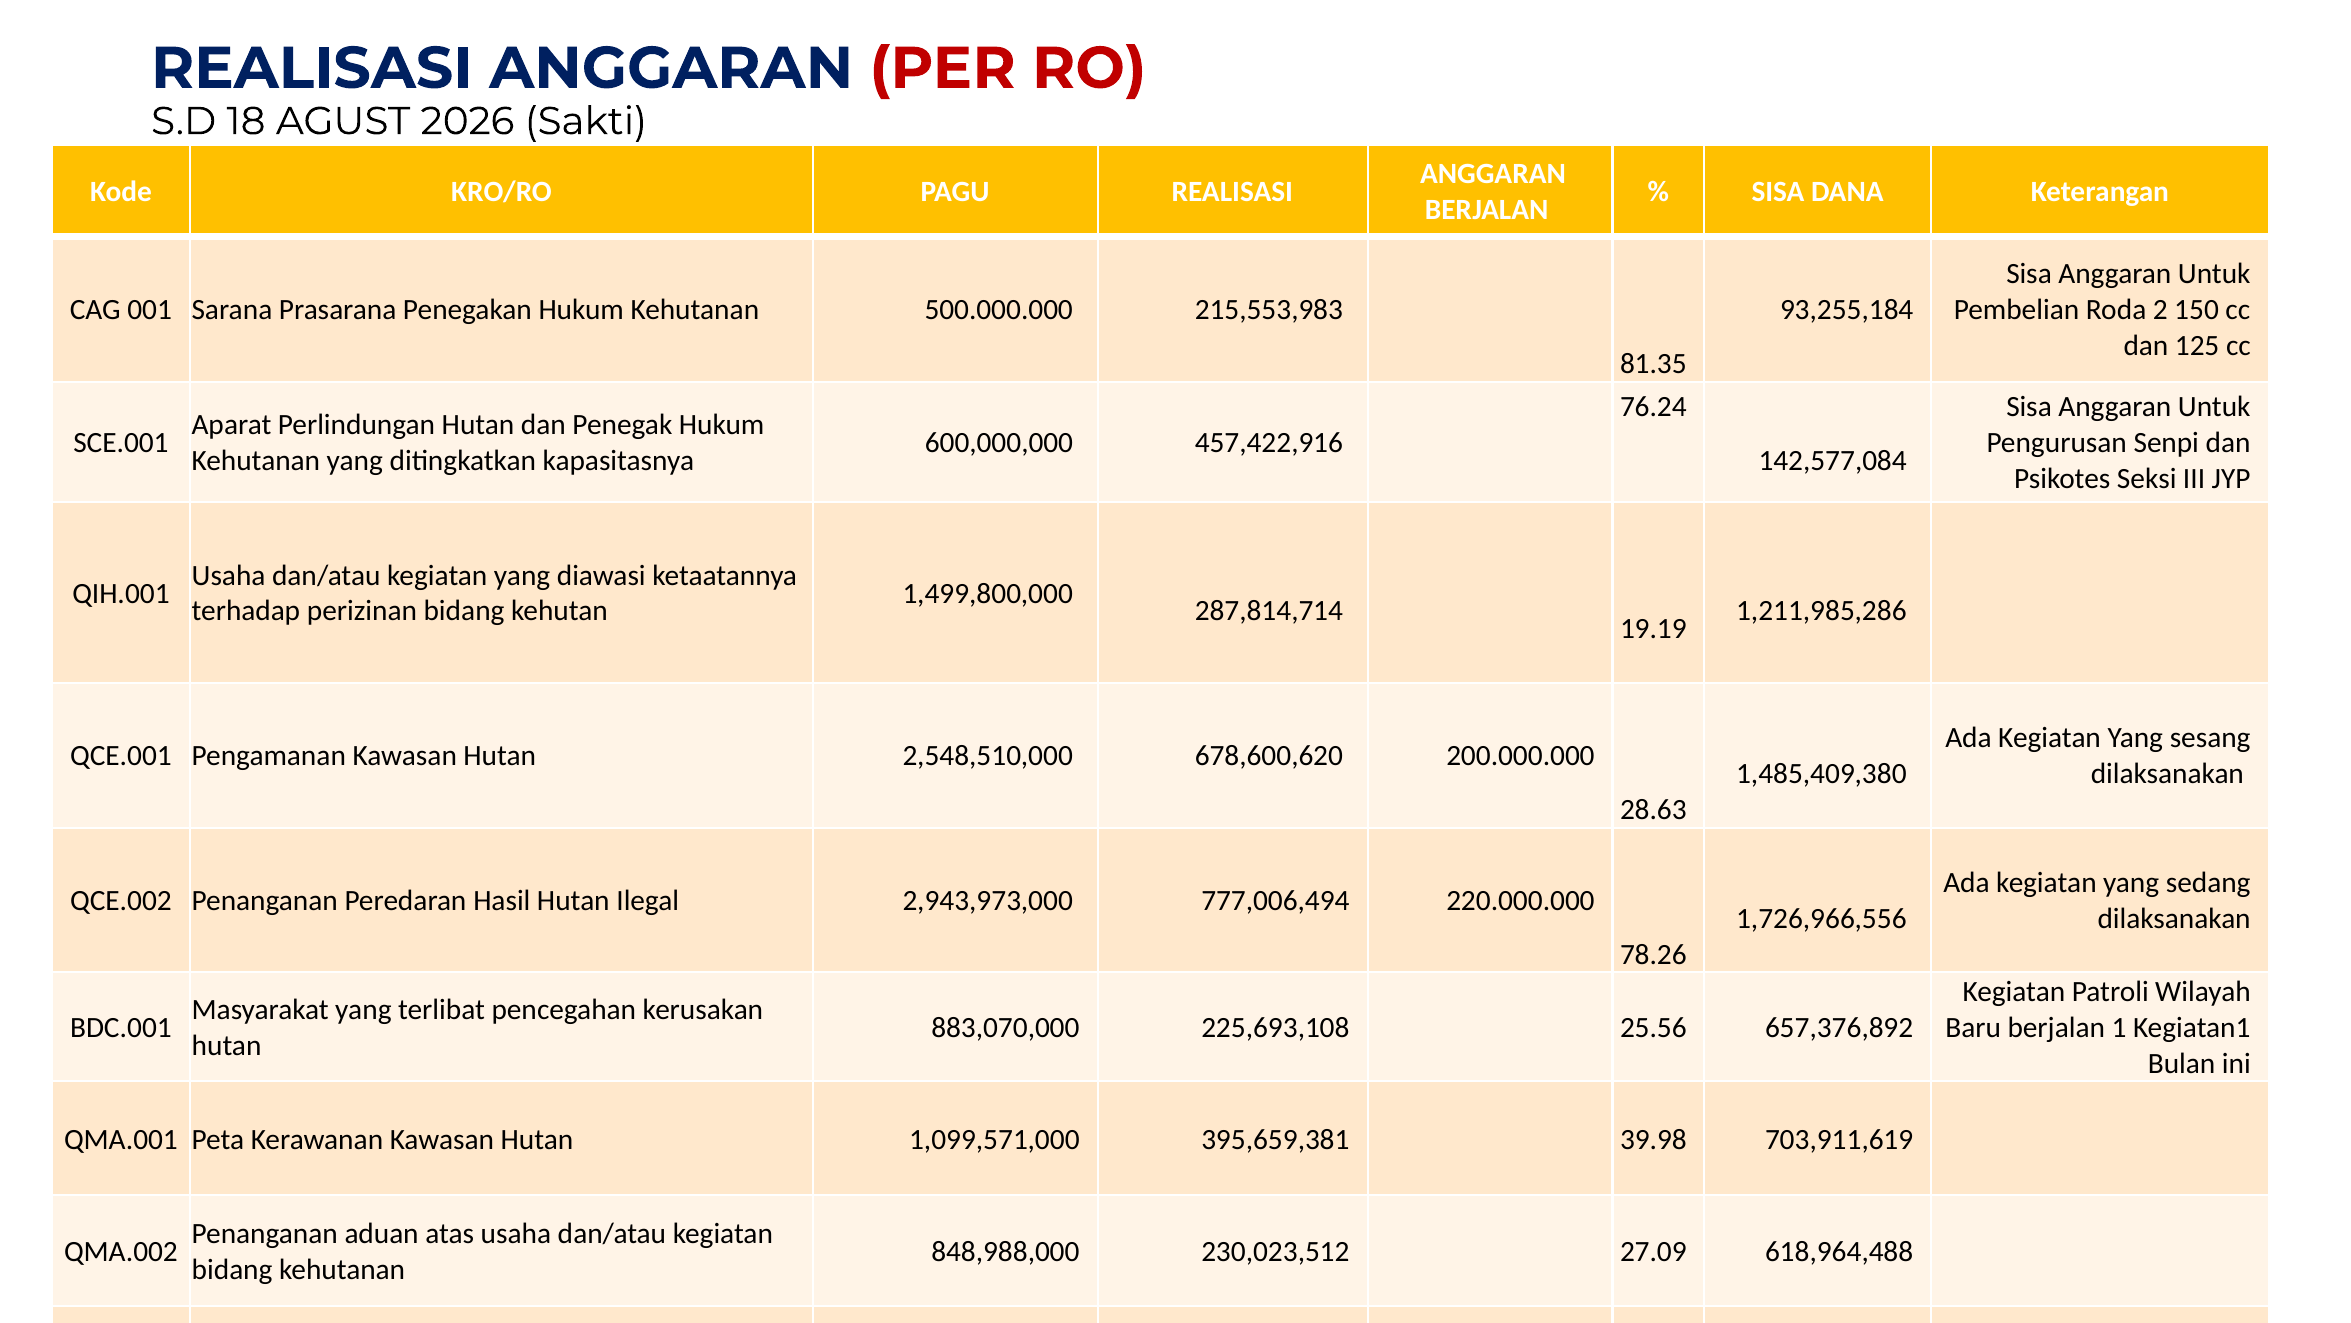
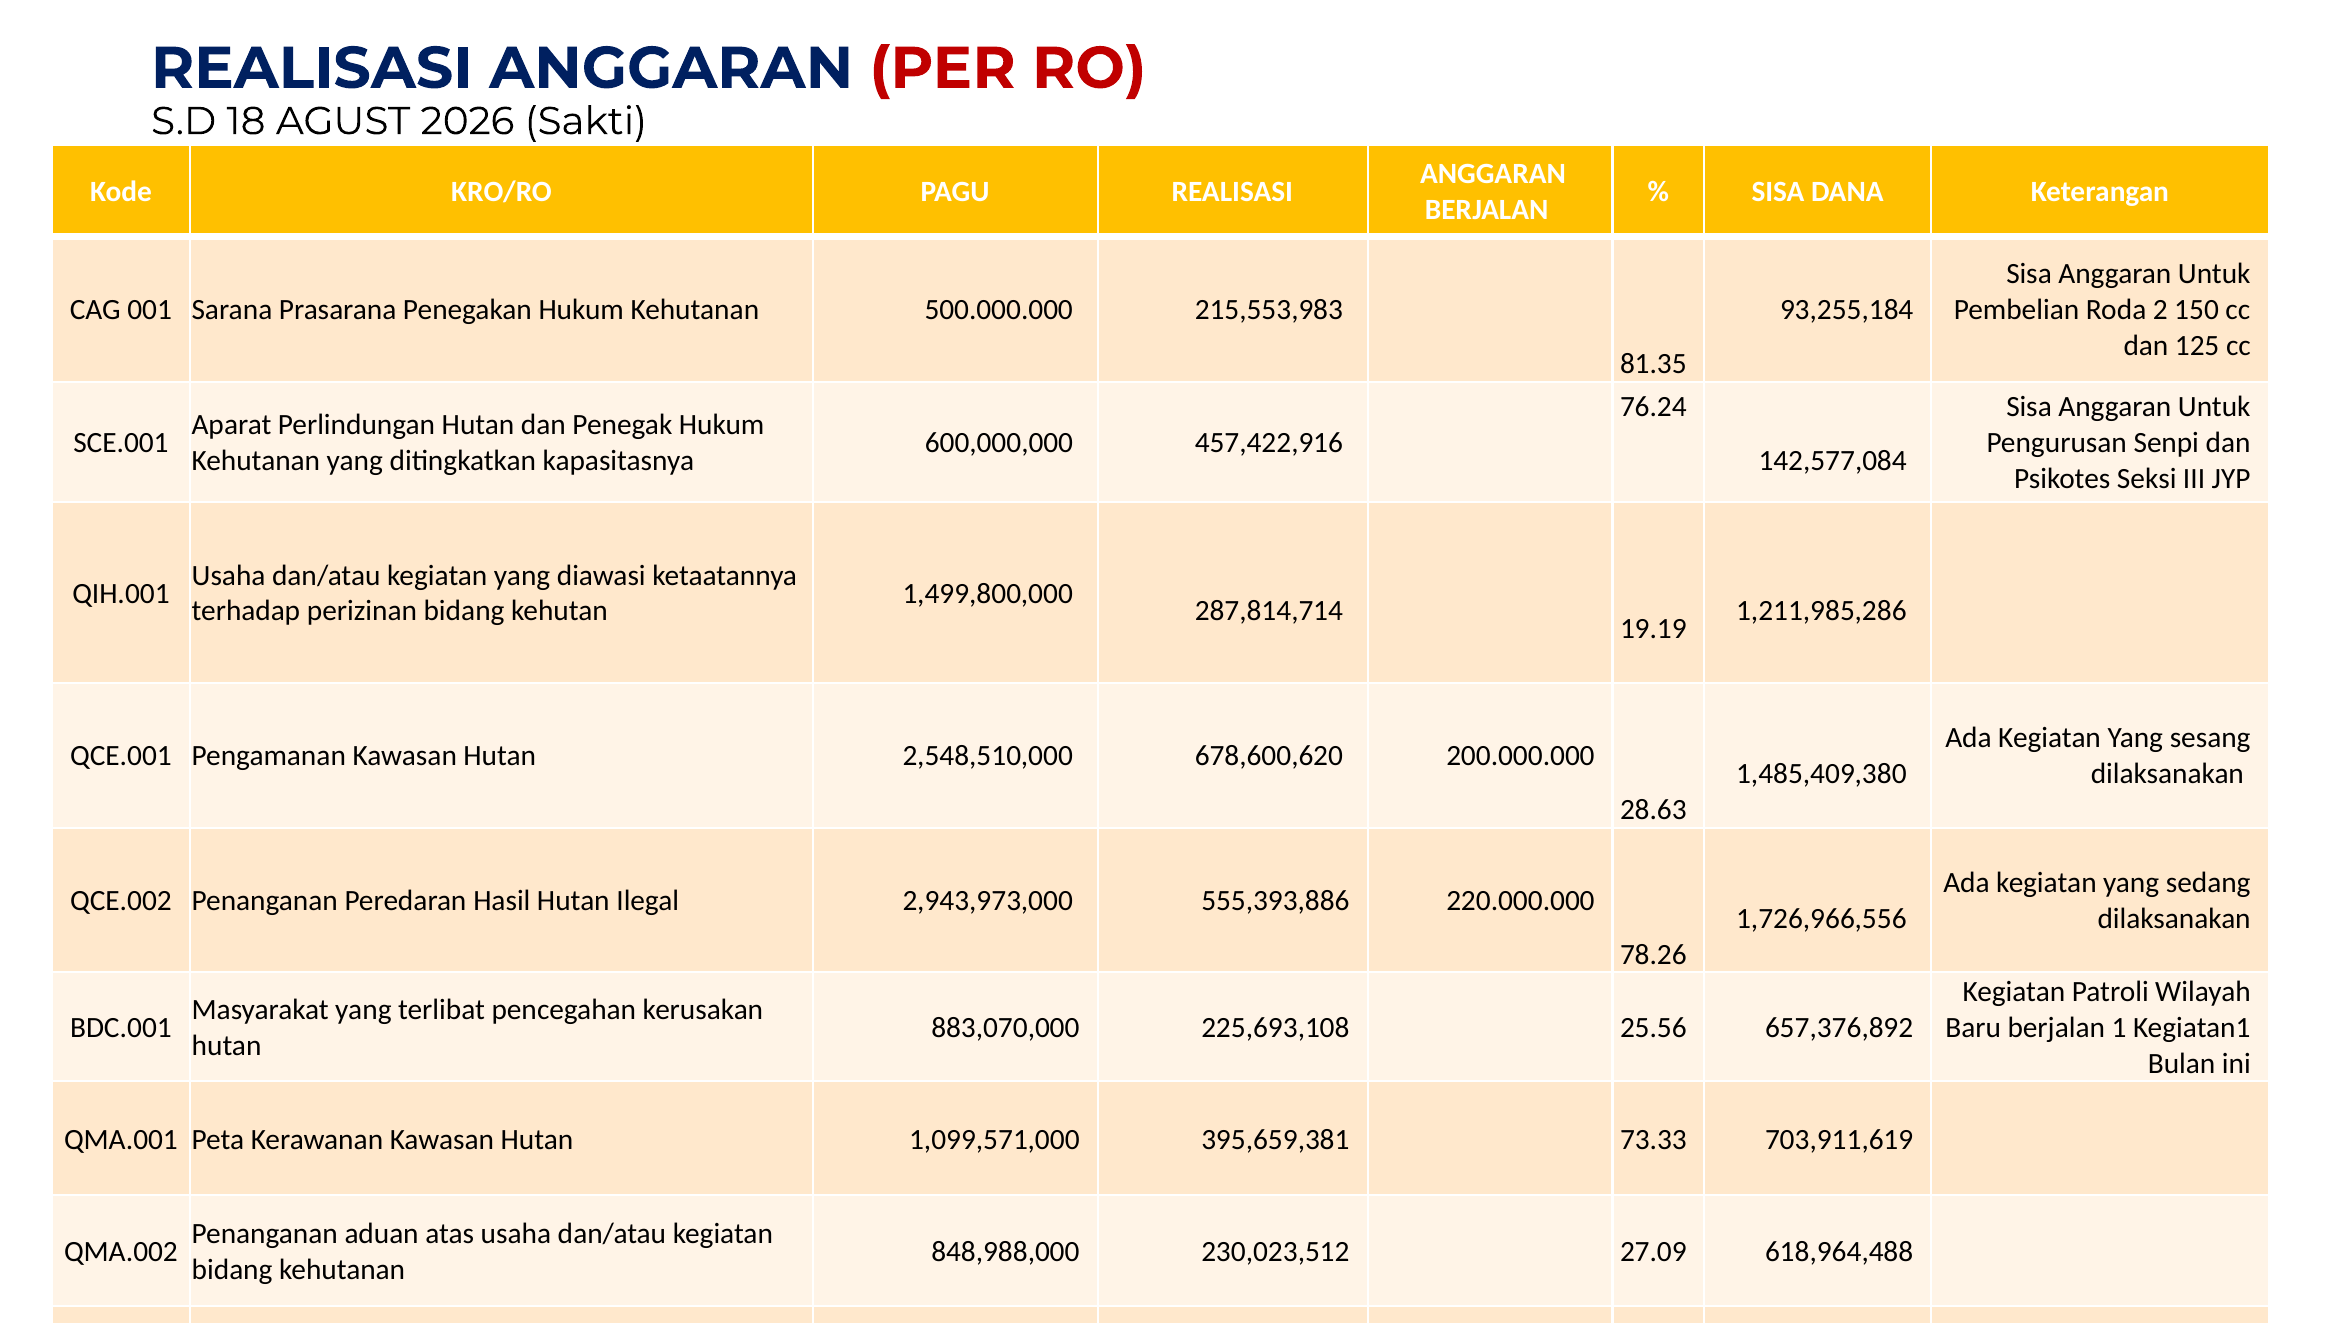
777,006,494: 777,006,494 -> 555,393,886
39.98: 39.98 -> 73.33
